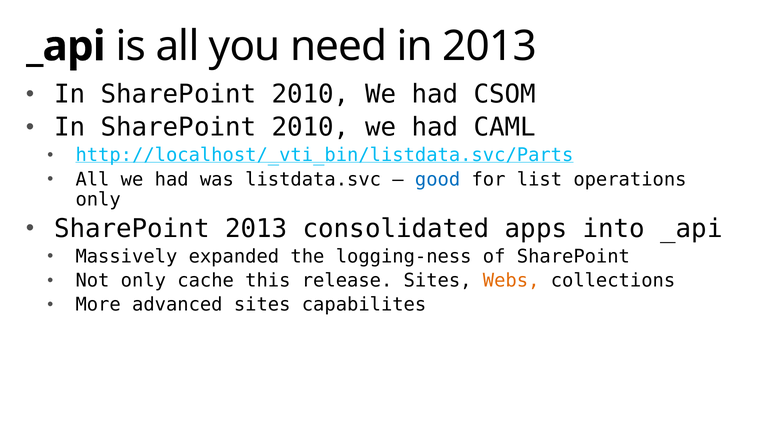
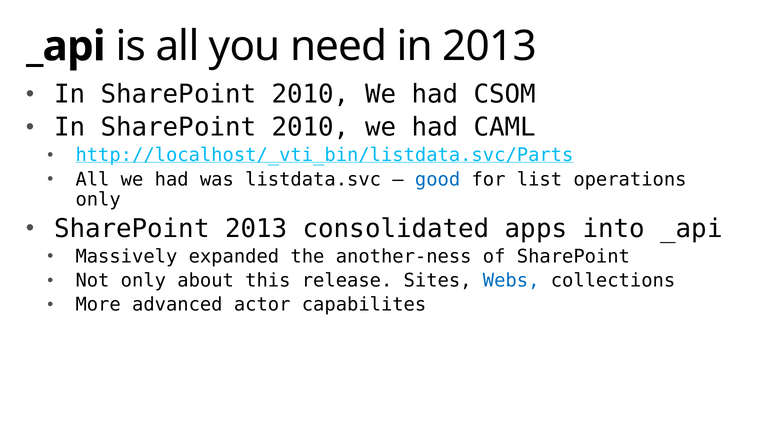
logging-ness: logging-ness -> another-ness
cache: cache -> about
Webs colour: orange -> blue
advanced sites: sites -> actor
